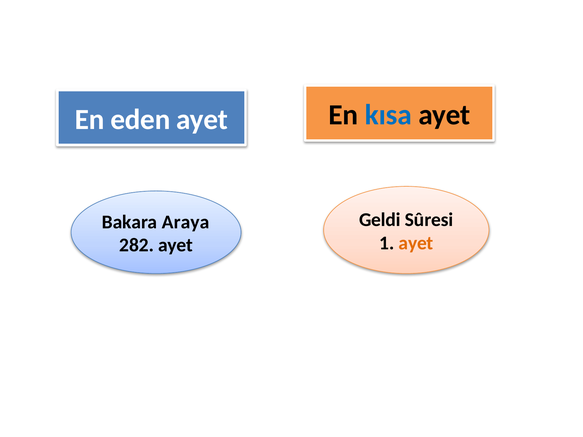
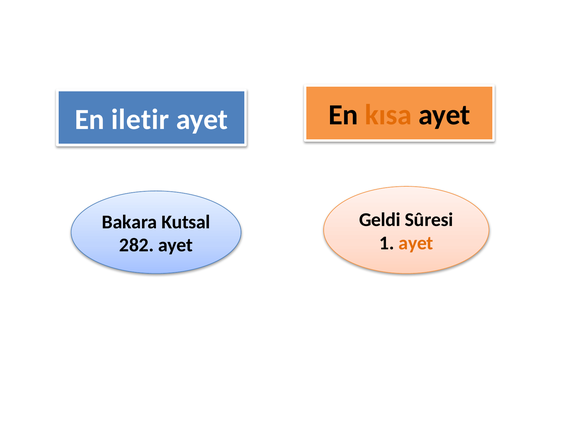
eden: eden -> iletir
kısa colour: blue -> orange
Araya: Araya -> Kutsal
